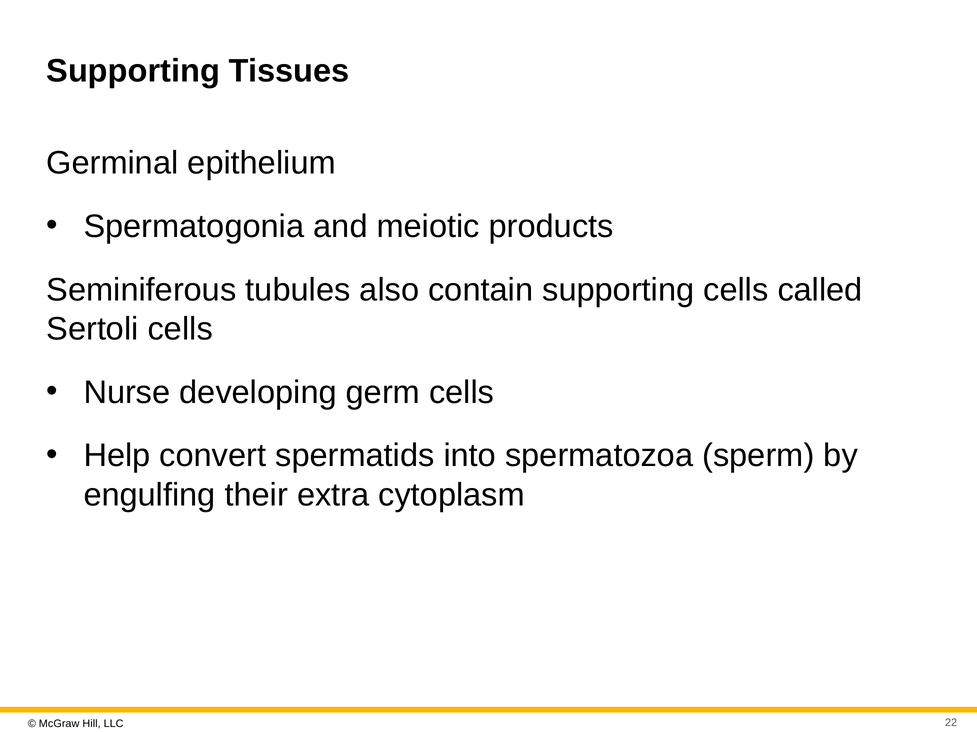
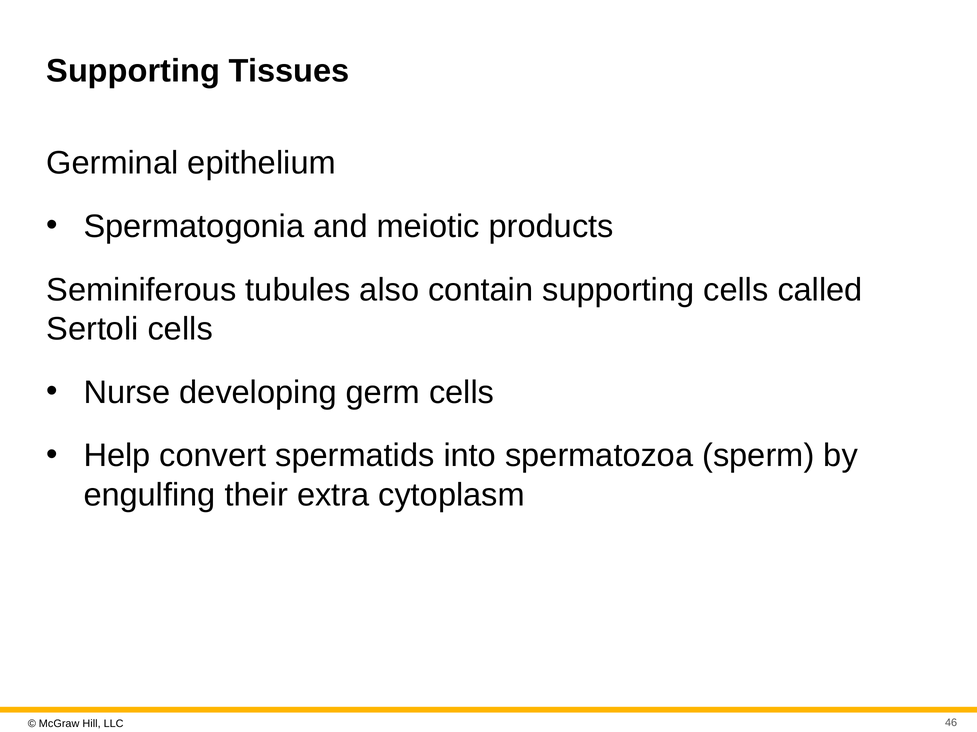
22: 22 -> 46
